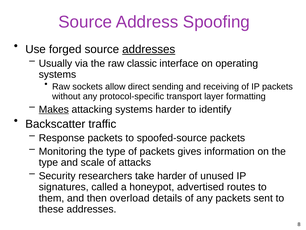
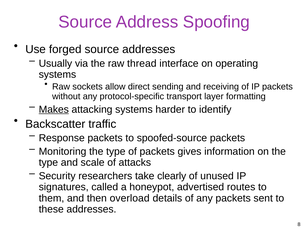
addresses at (149, 49) underline: present -> none
classic: classic -> thread
take harder: harder -> clearly
